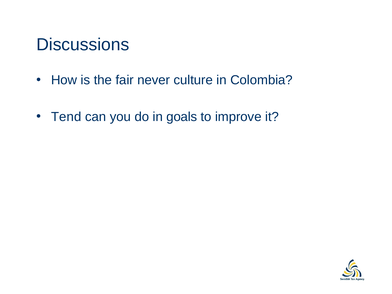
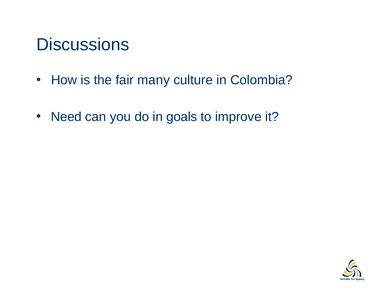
never: never -> many
Tend: Tend -> Need
